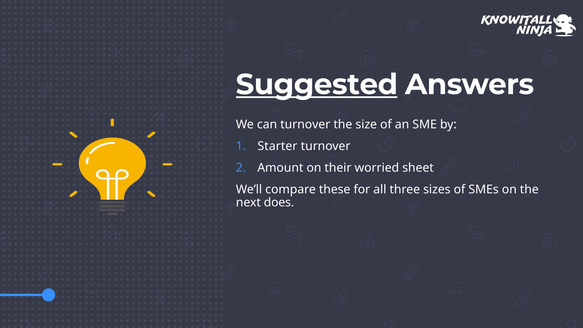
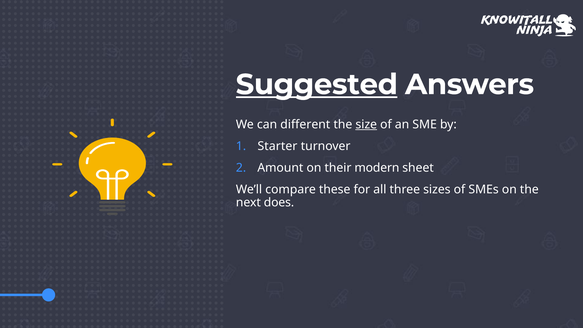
can turnover: turnover -> different
size underline: none -> present
worried: worried -> modern
